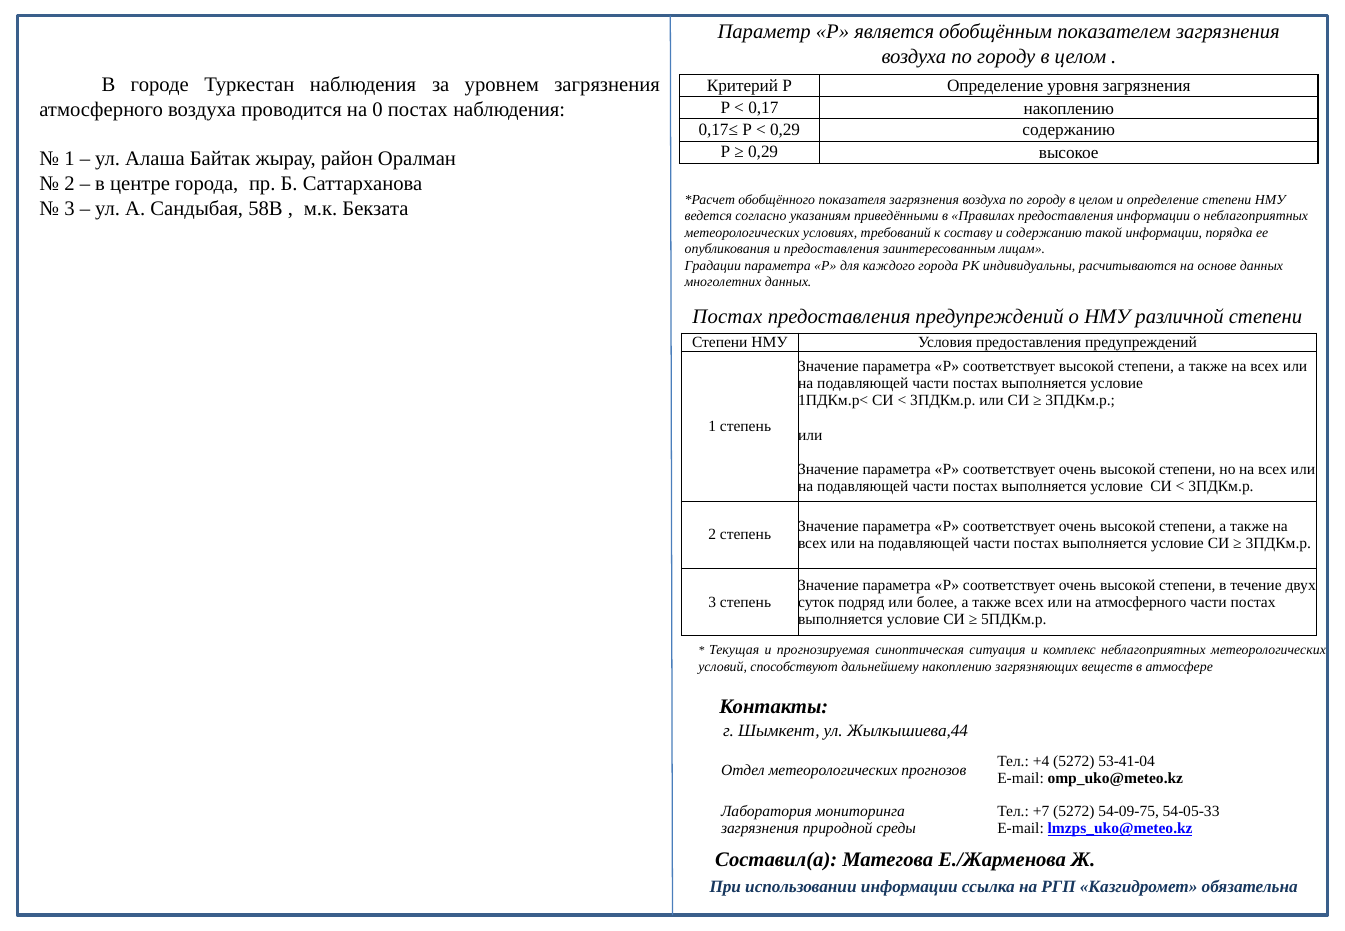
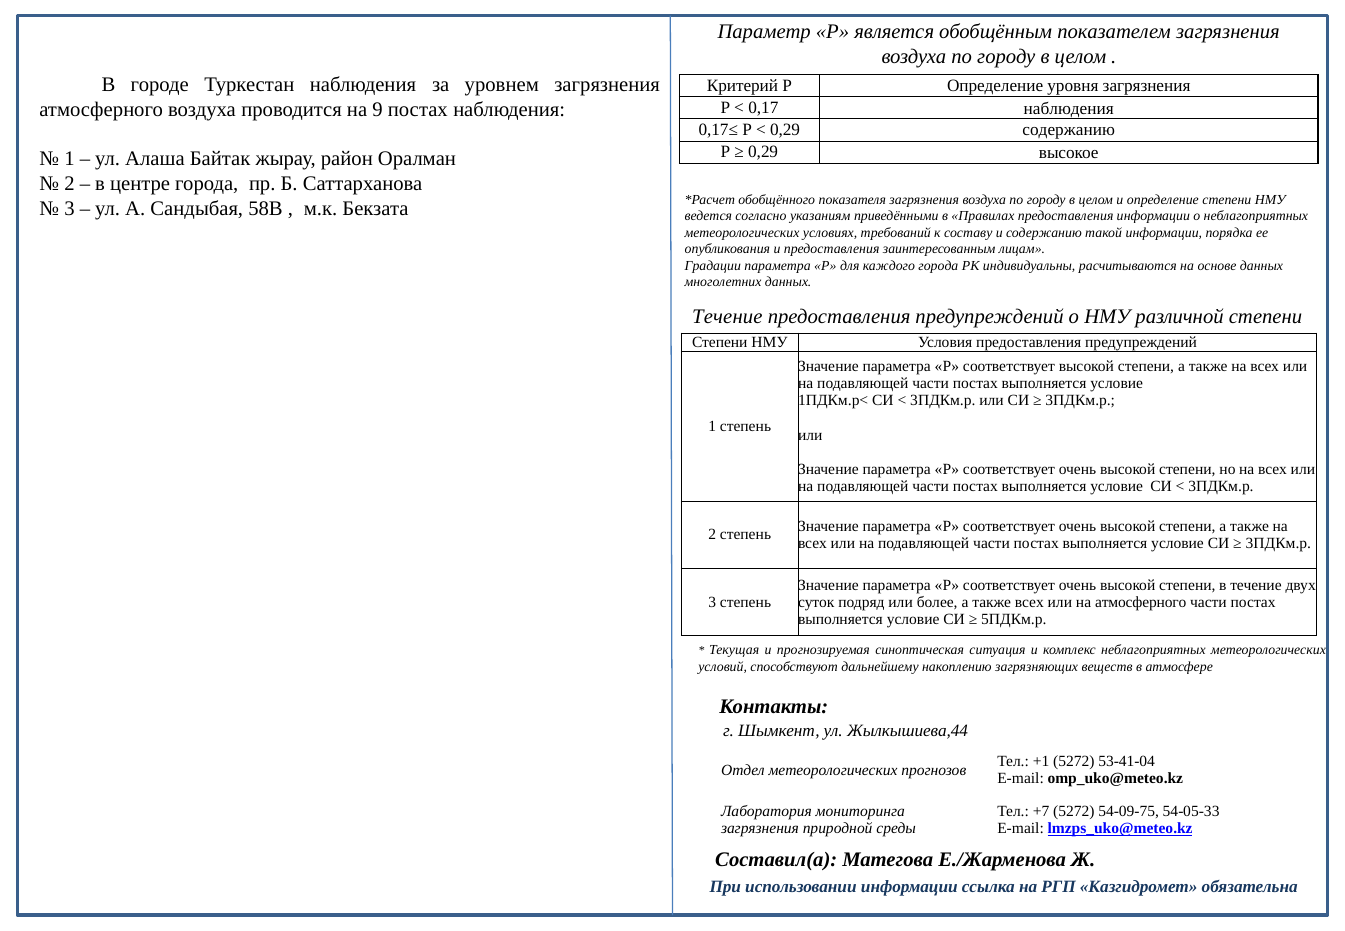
0,17 накоплению: накоплению -> наблюдения
0: 0 -> 9
Постах at (727, 317): Постах -> Течение
+4: +4 -> +1
